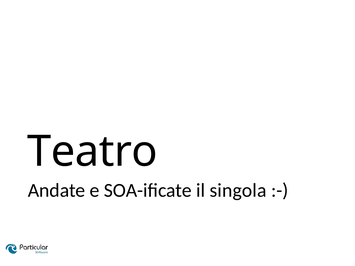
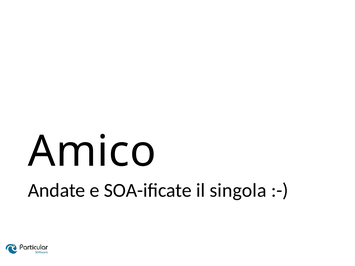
Teatro: Teatro -> Amico
